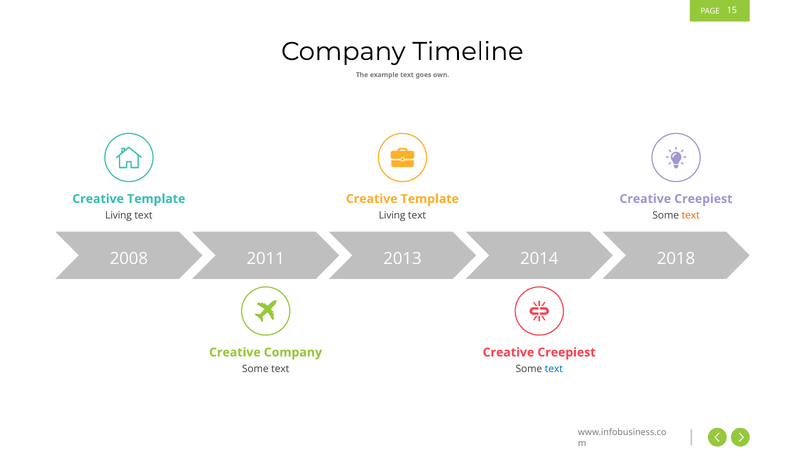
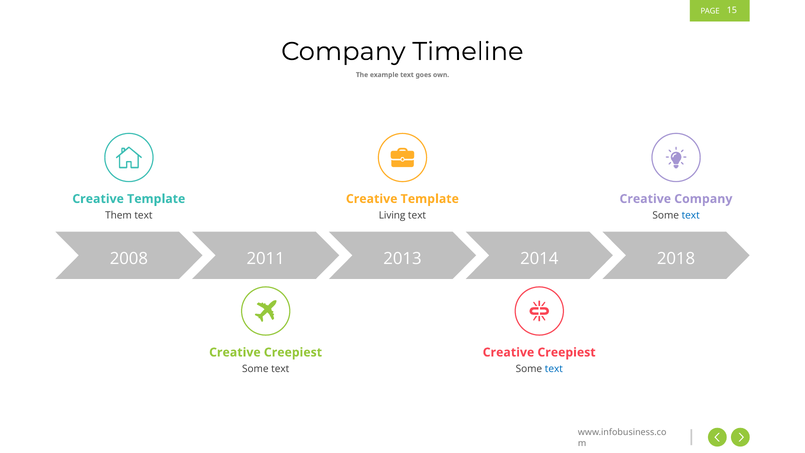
Creepiest at (703, 199): Creepiest -> Company
Living at (119, 215): Living -> Them
text at (691, 215) colour: orange -> blue
Company at (293, 352): Company -> Creepiest
